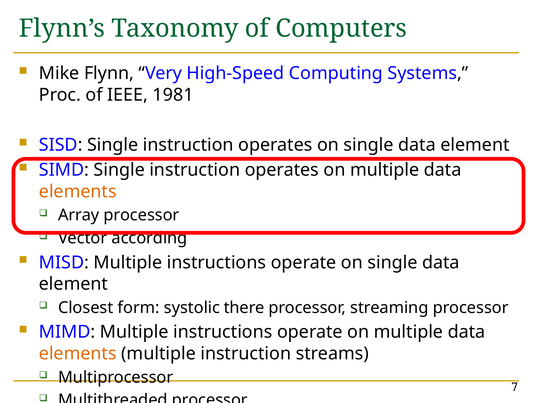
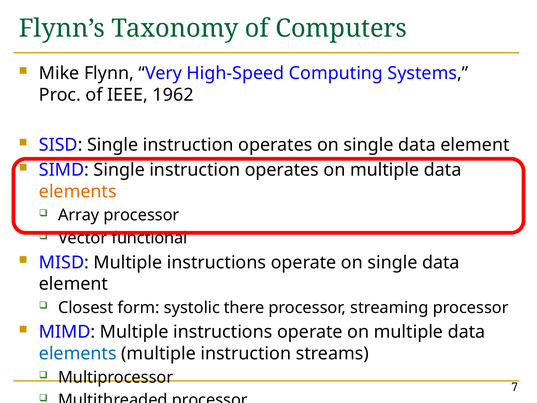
1981: 1981 -> 1962
according: according -> functional
elements at (78, 353) colour: orange -> blue
